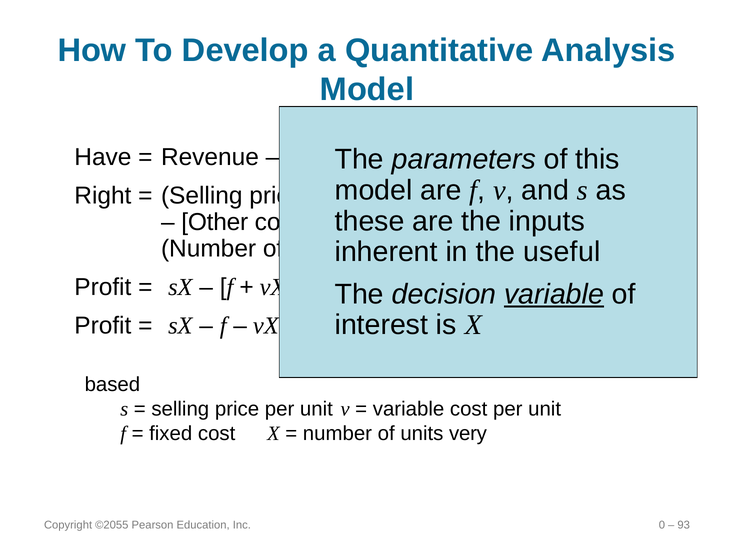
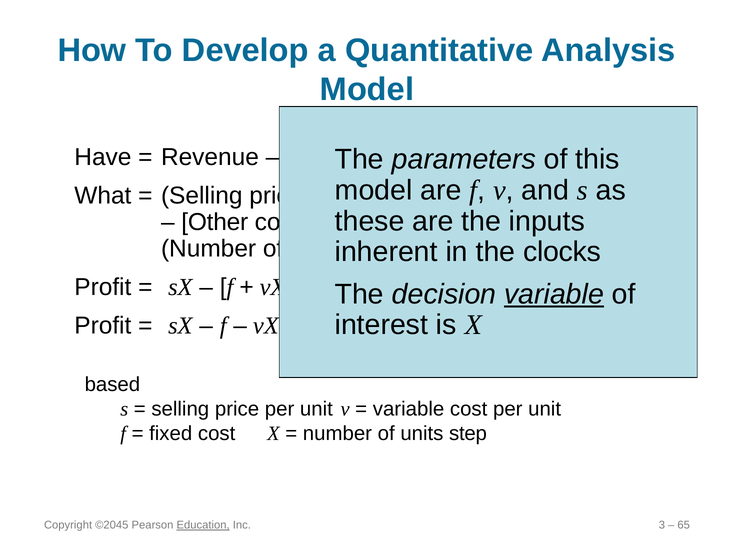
Right: Right -> What
useful: useful -> clocks
very: very -> step
©2055: ©2055 -> ©2045
Education underline: none -> present
0: 0 -> 3
93: 93 -> 65
